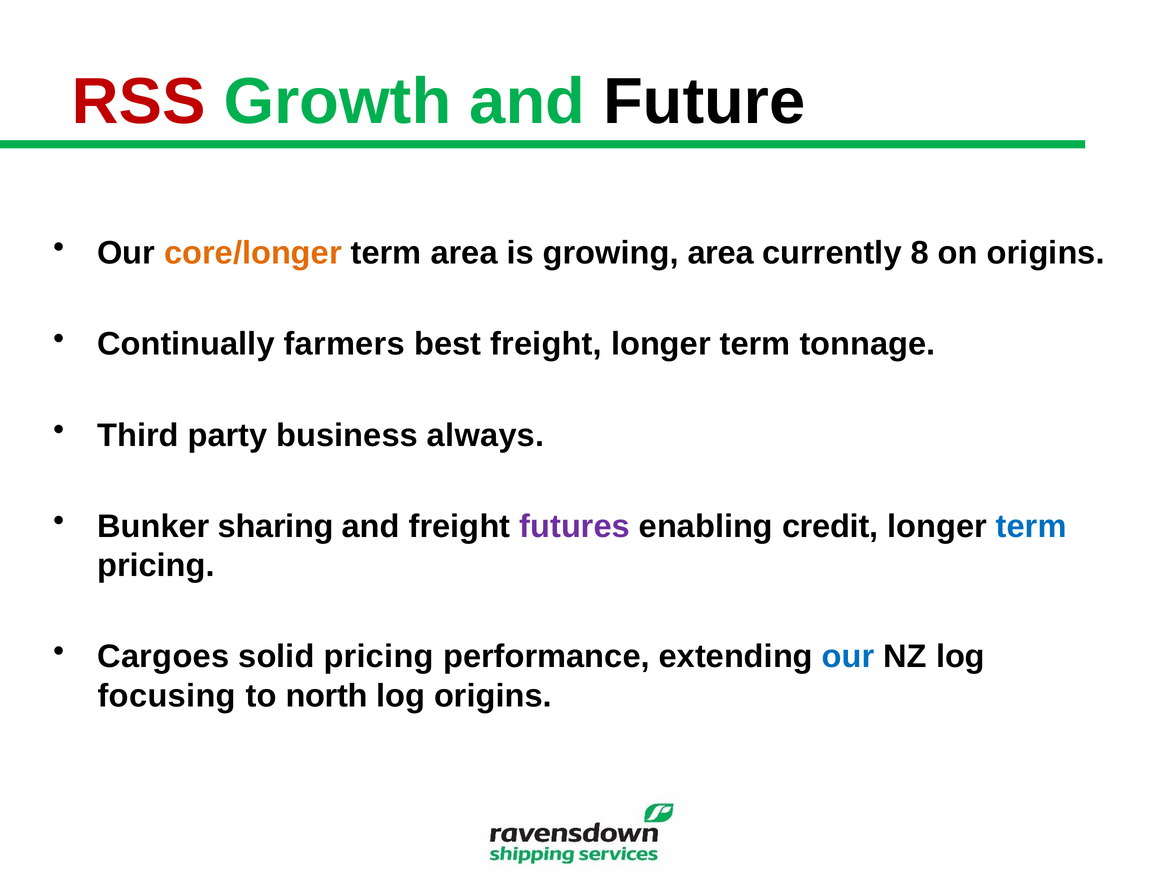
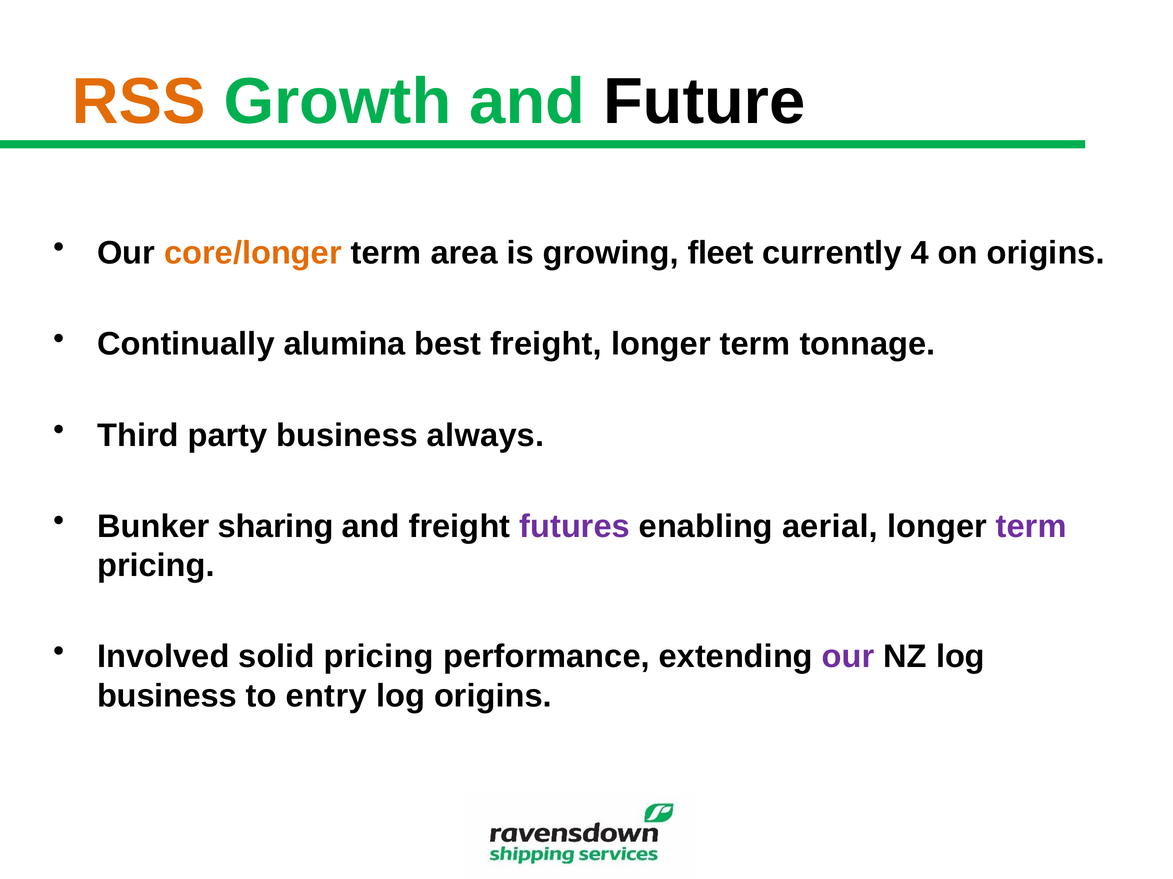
RSS colour: red -> orange
growing area: area -> fleet
8: 8 -> 4
farmers: farmers -> alumina
credit: credit -> aerial
term at (1031, 527) colour: blue -> purple
Cargoes: Cargoes -> Involved
our at (848, 657) colour: blue -> purple
focusing at (167, 696): focusing -> business
north: north -> entry
